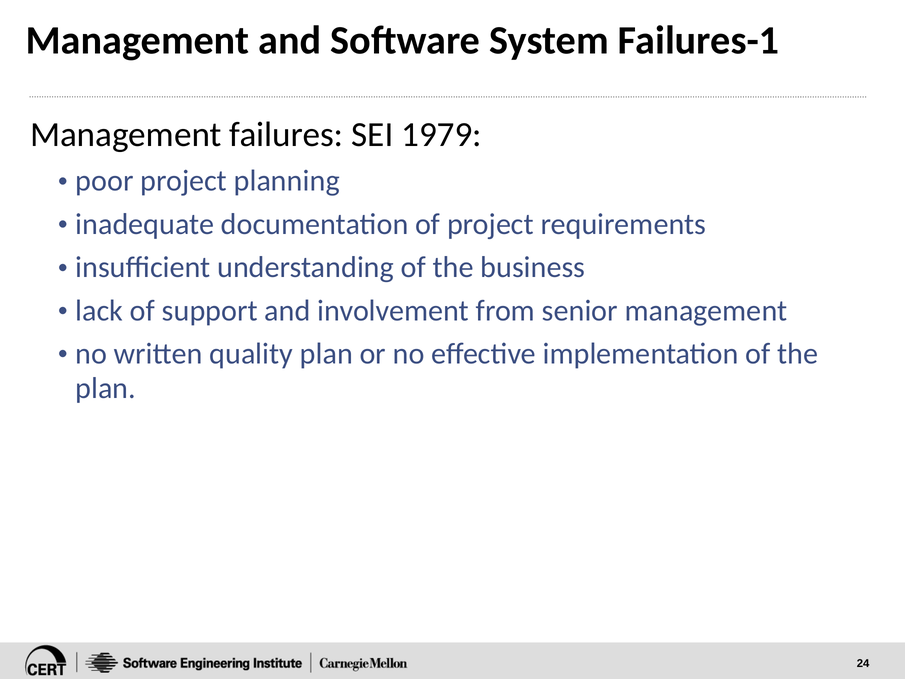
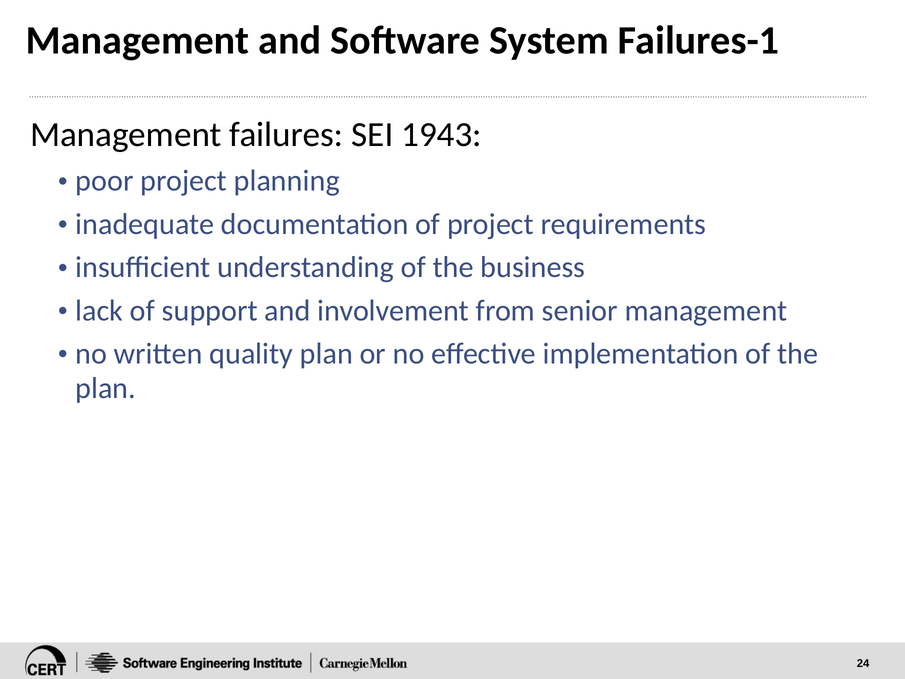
1979: 1979 -> 1943
